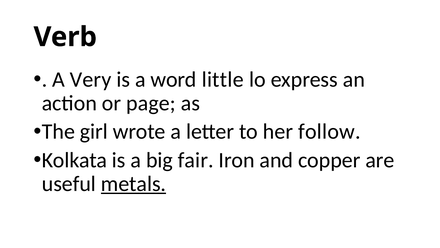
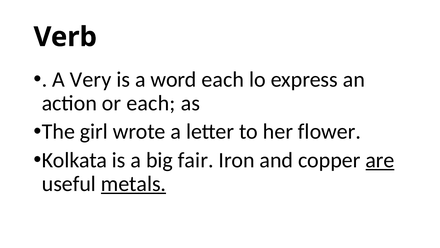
word little: little -> each
or page: page -> each
follow: follow -> flower
are underline: none -> present
